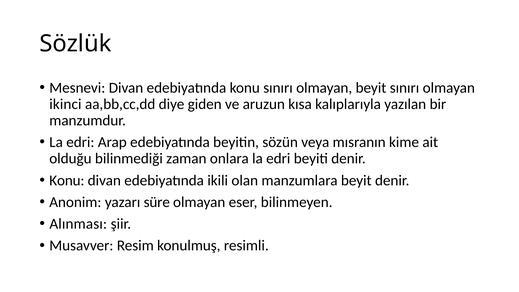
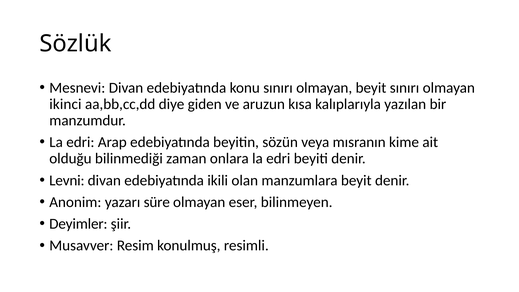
Konu at (67, 180): Konu -> Levni
Alınması: Alınması -> Deyimler
